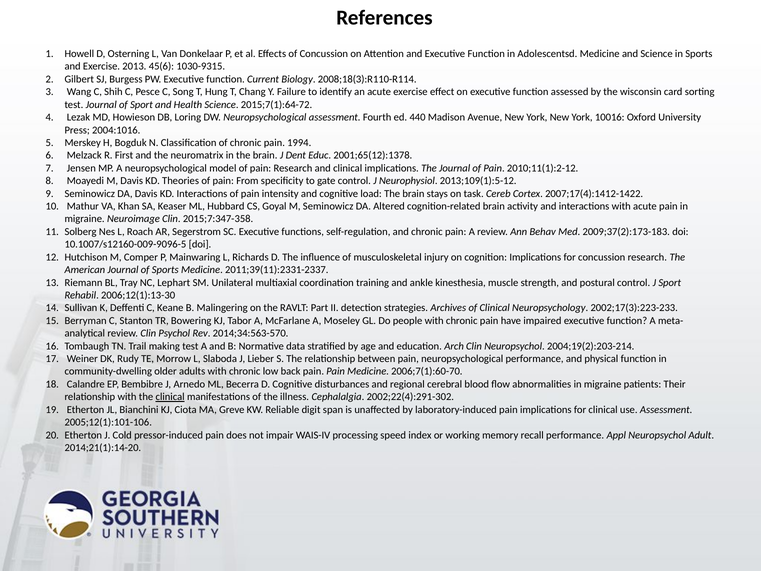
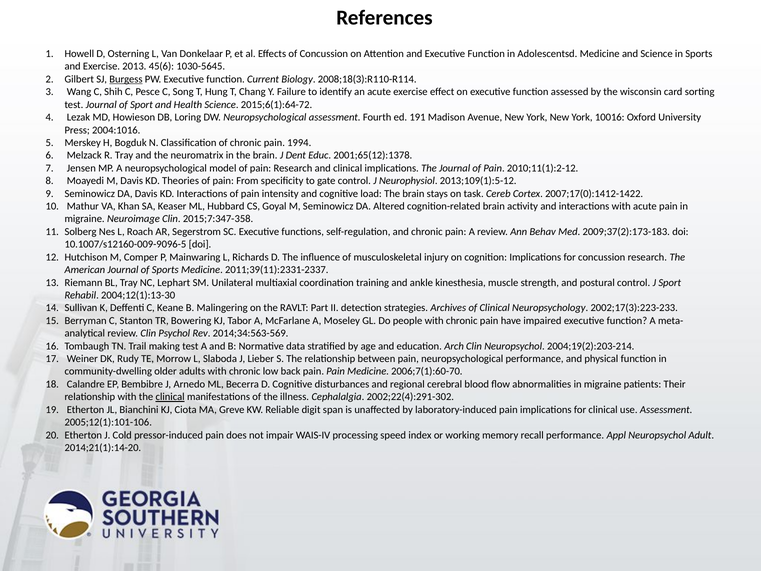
1030-9315: 1030-9315 -> 1030-5645
Burgess underline: none -> present
2015;7(1):64-72: 2015;7(1):64-72 -> 2015;6(1):64-72
440: 440 -> 191
R First: First -> Tray
2007;17(4):1412-1422: 2007;17(4):1412-1422 -> 2007;17(0):1412-1422
2006;12(1):13-30: 2006;12(1):13-30 -> 2004;12(1):13-30
2014;34:563-570: 2014;34:563-570 -> 2014;34:563-569
